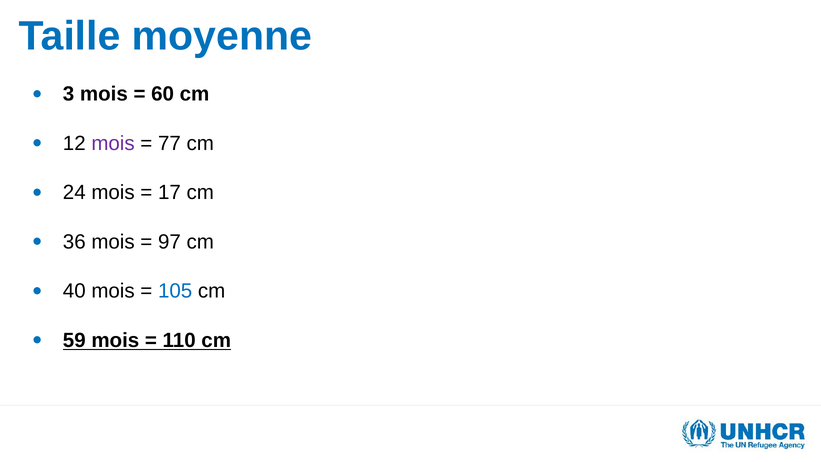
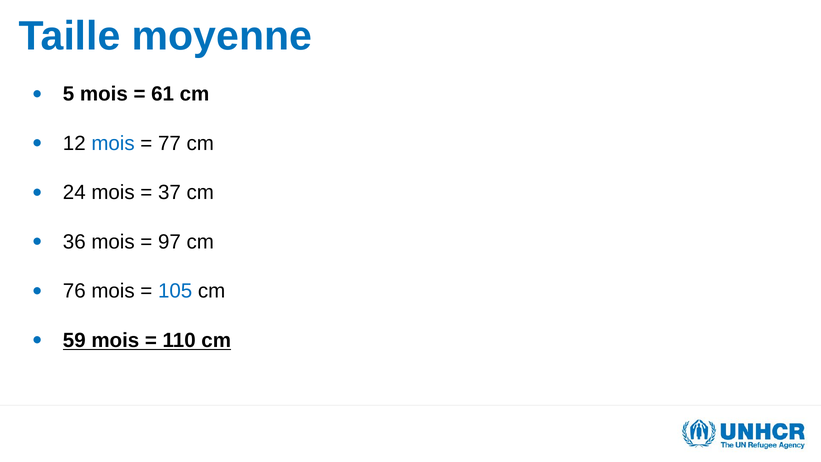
3: 3 -> 5
60: 60 -> 61
mois at (113, 143) colour: purple -> blue
17: 17 -> 37
40: 40 -> 76
